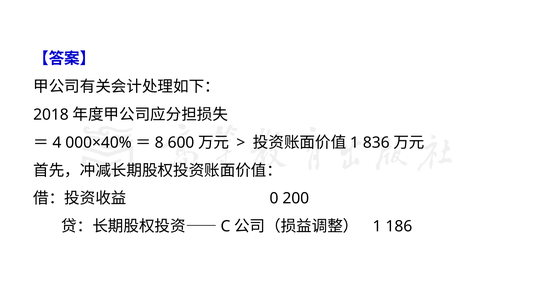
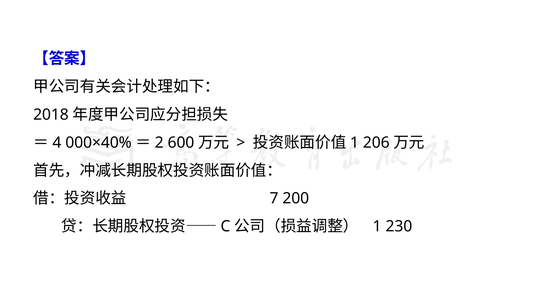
8: 8 -> 2
836: 836 -> 206
0: 0 -> 7
186: 186 -> 230
